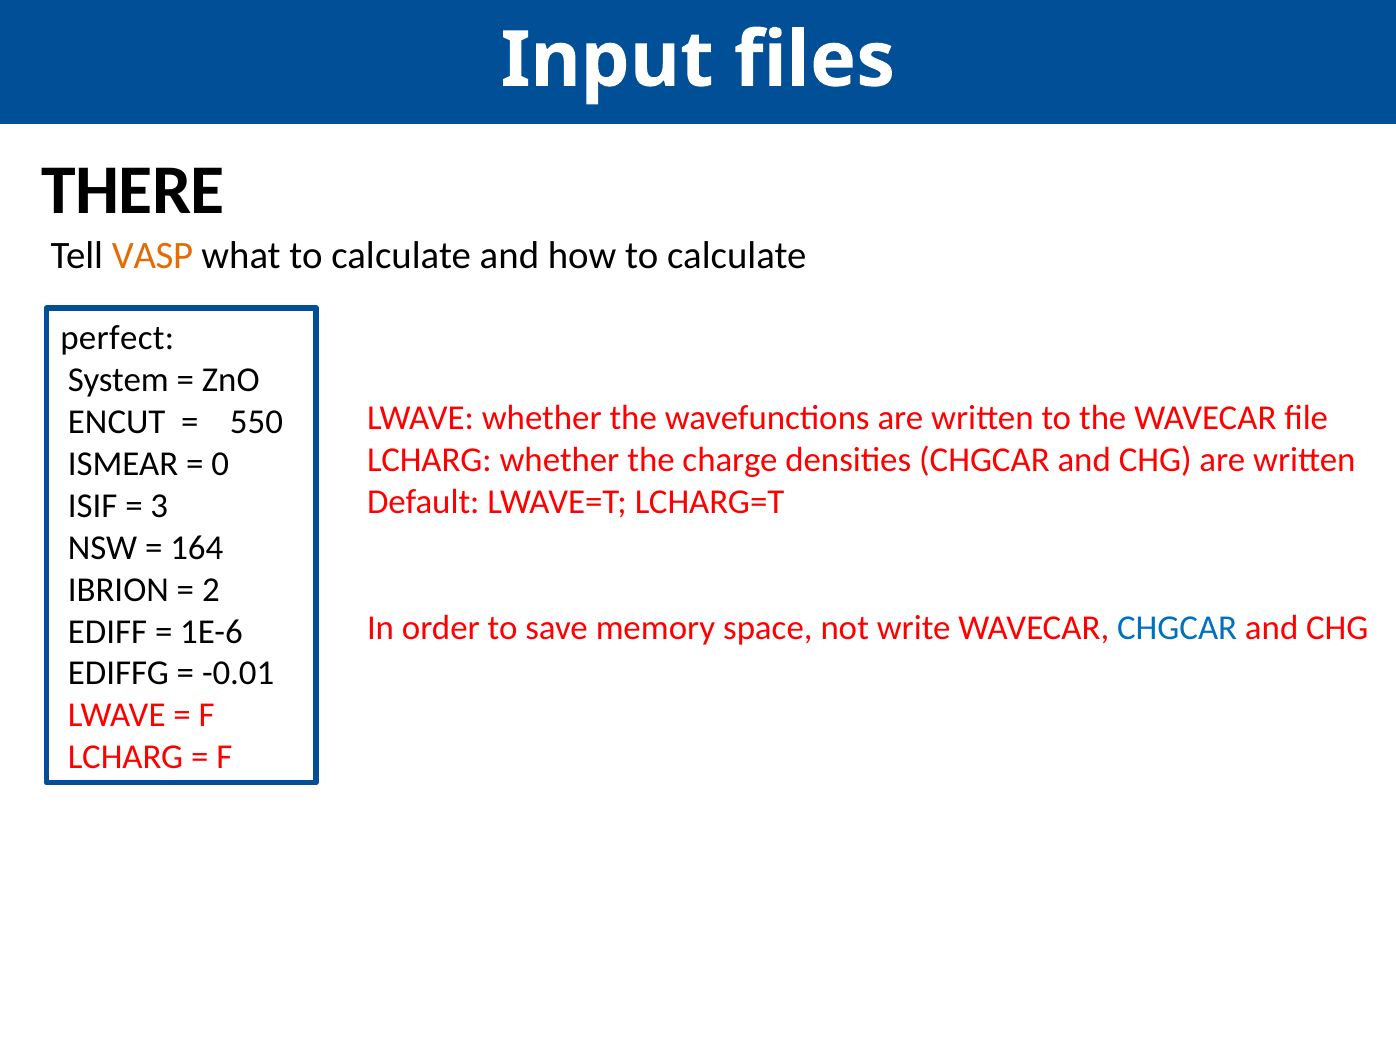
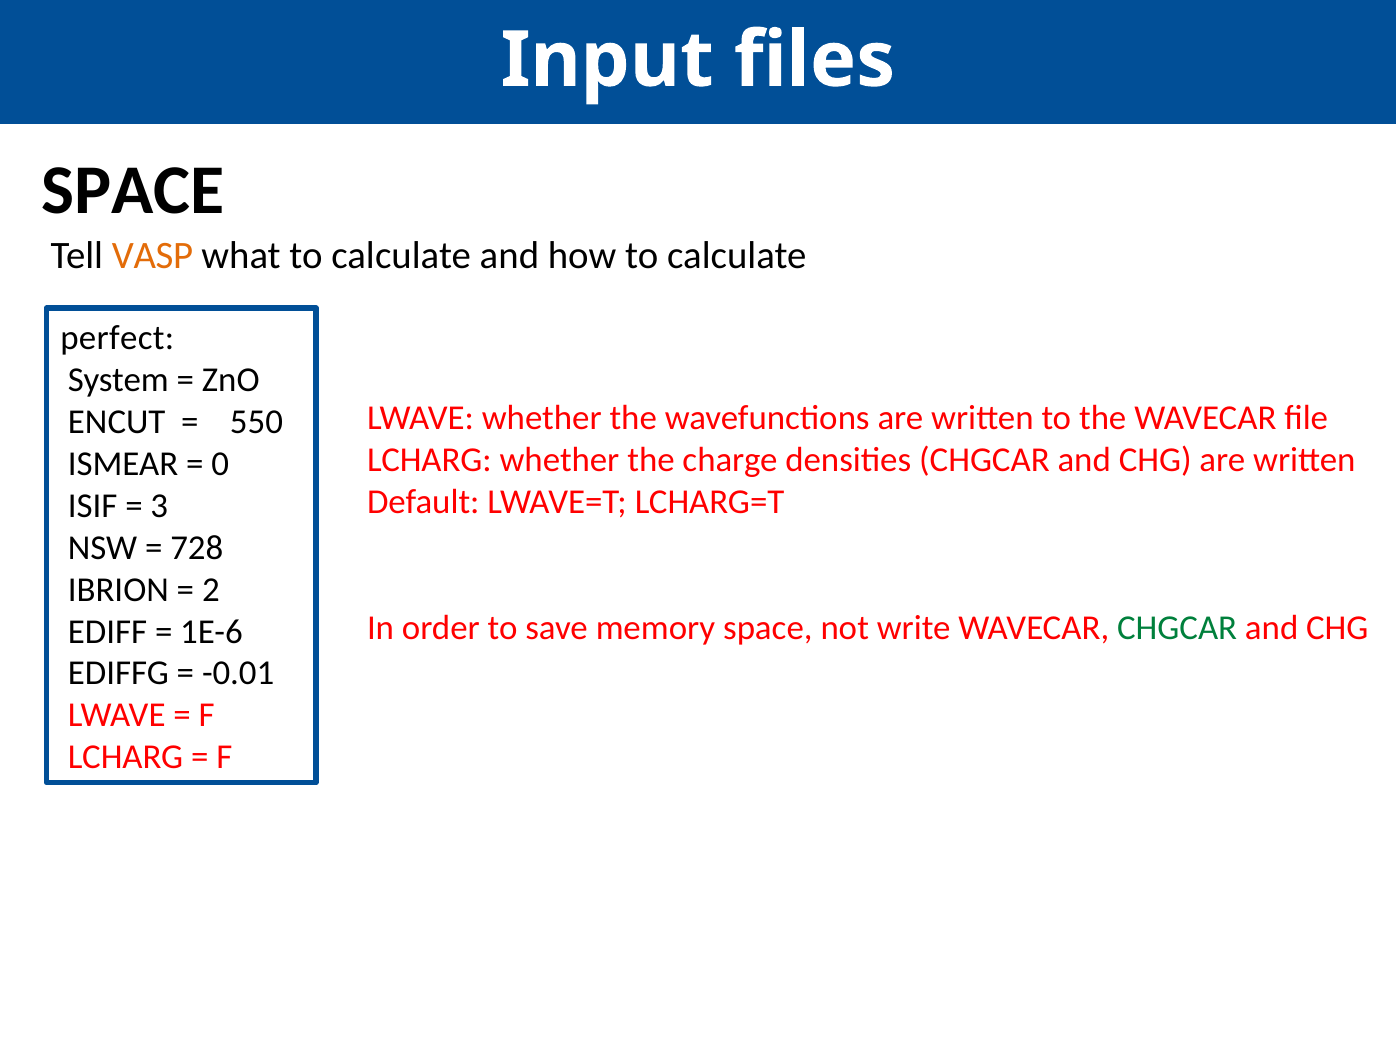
THERE at (133, 190): THERE -> SPACE
164: 164 -> 728
CHGCAR at (1177, 628) colour: blue -> green
